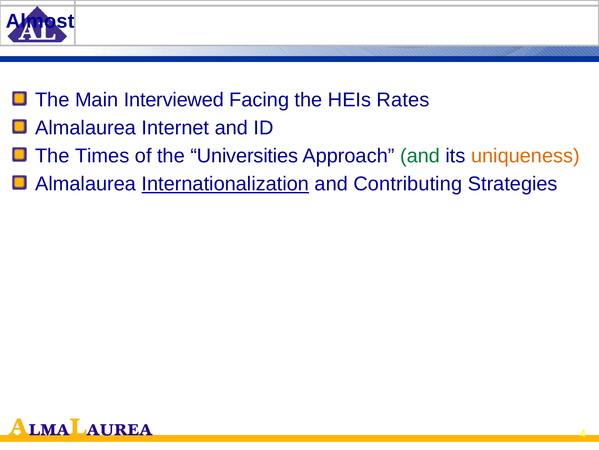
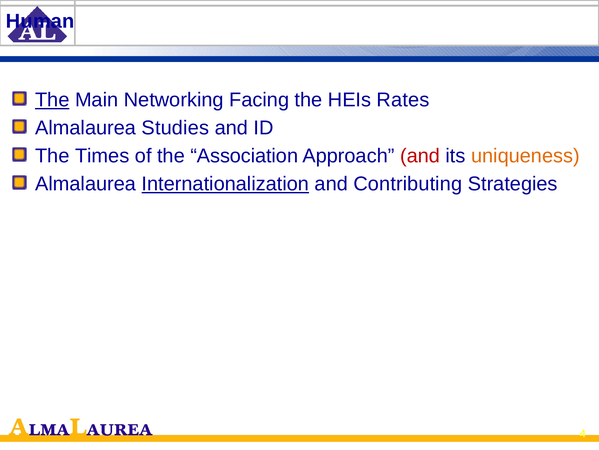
Almost: Almost -> Human
The at (52, 100) underline: none -> present
Interviewed: Interviewed -> Networking
Internet: Internet -> Studies
Universities: Universities -> Association
and at (420, 156) colour: green -> red
